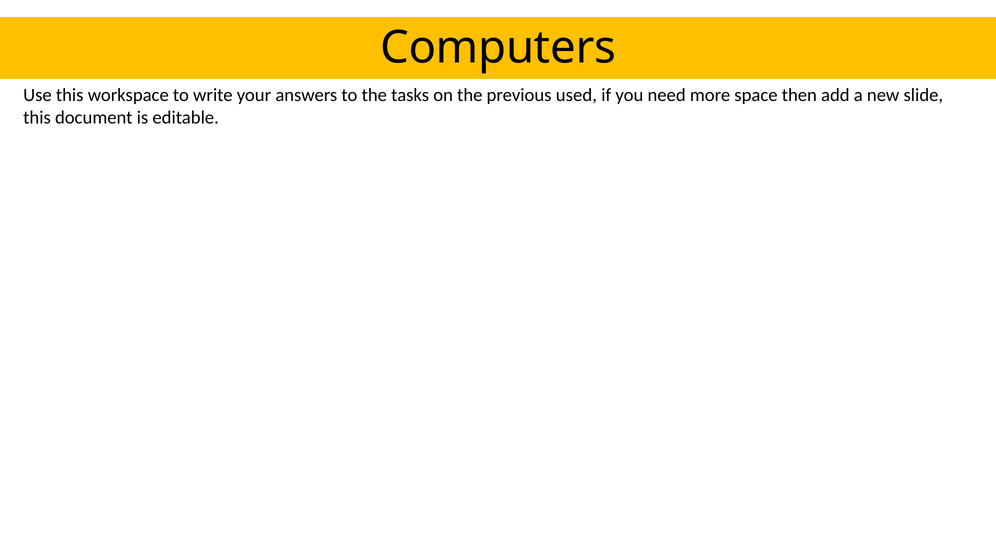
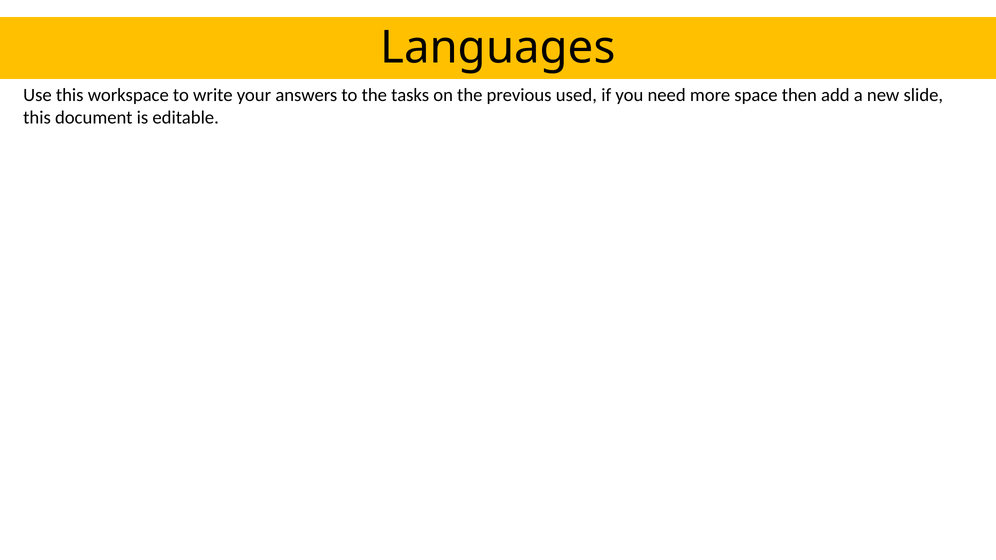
Computers: Computers -> Languages
